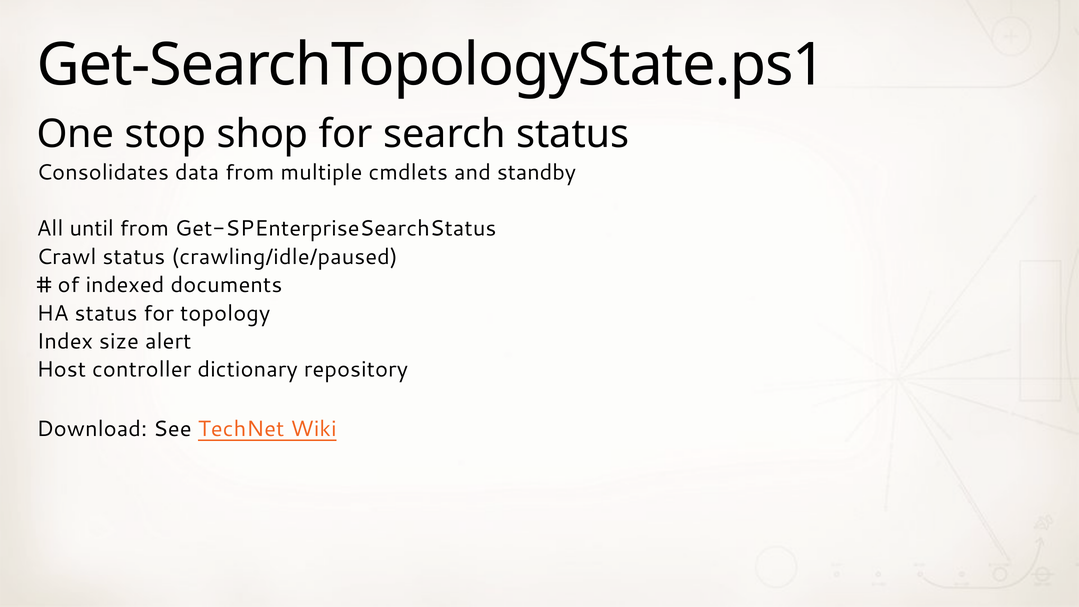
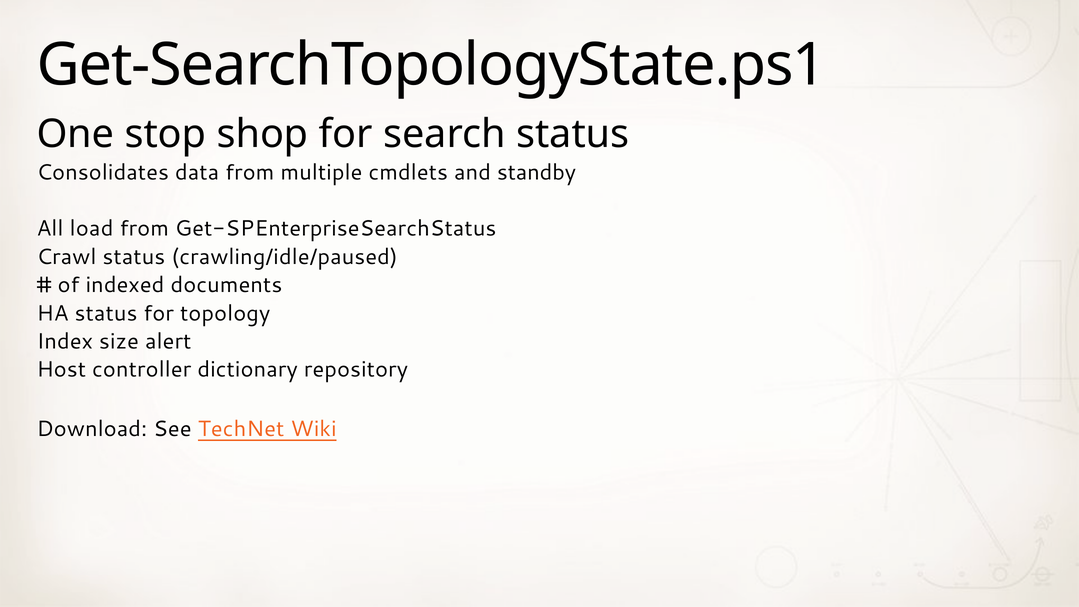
until: until -> load
